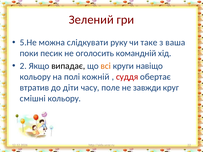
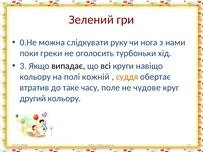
5.Не: 5.Не -> 0.Не
таке: таке -> нога
ваша: ваша -> нами
песик: песик -> греки
командній: командній -> турбоньки
2: 2 -> 3
всі colour: orange -> black
суддя colour: red -> orange
діти: діти -> таке
завжди: завжди -> чудове
смішні: смішні -> другий
